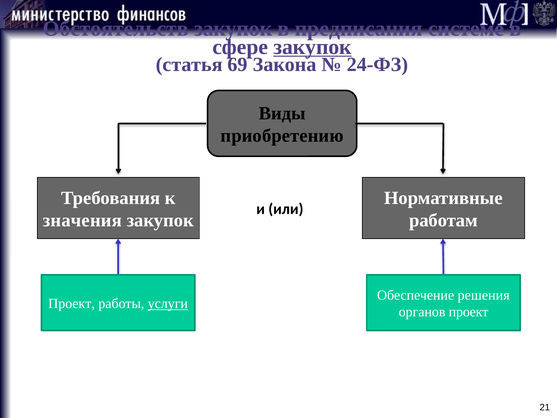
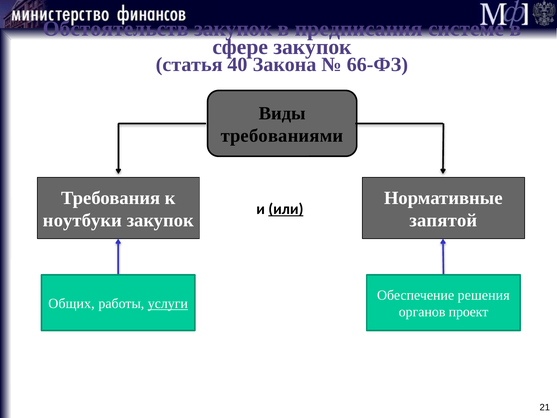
закупок at (313, 47) underline: present -> none
69: 69 -> 40
24-ФЗ: 24-ФЗ -> 66-ФЗ
приобретению: приобретению -> требованиями
или underline: none -> present
значения: значения -> ноутбуки
работам: работам -> запятой
Проект at (72, 303): Проект -> Общих
